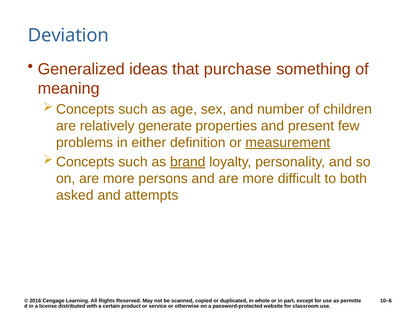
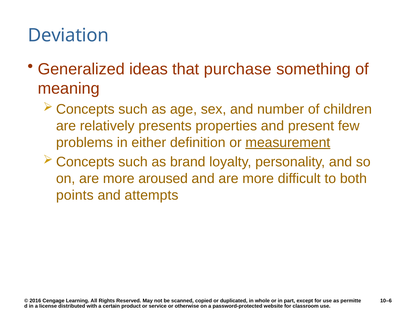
generate: generate -> presents
brand underline: present -> none
persons: persons -> aroused
asked: asked -> points
